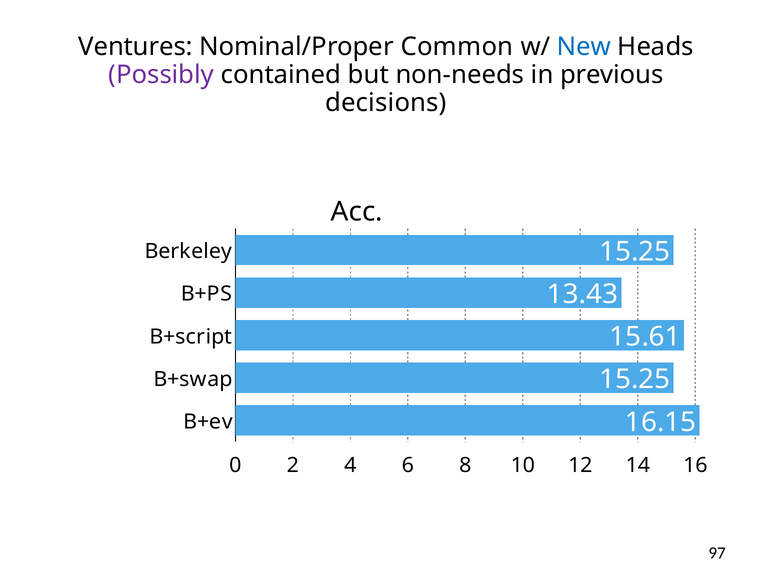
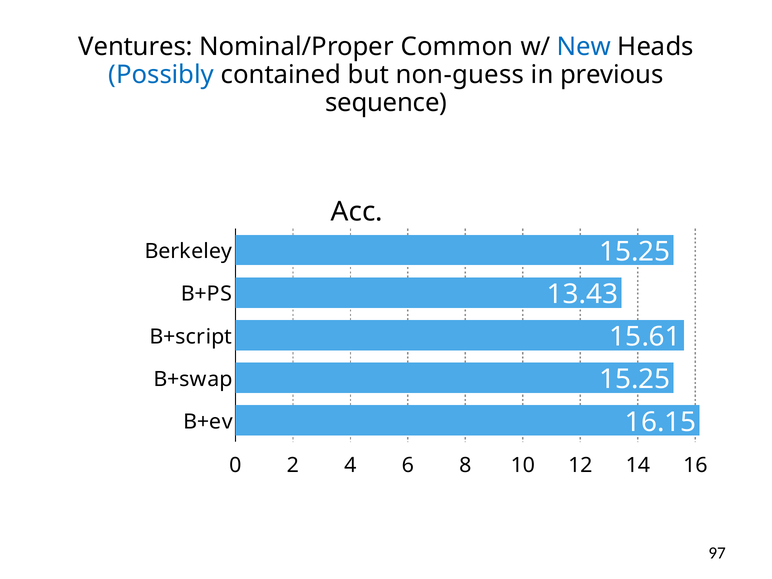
Possibly colour: purple -> blue
non-needs: non-needs -> non-guess
decisions: decisions -> sequence
